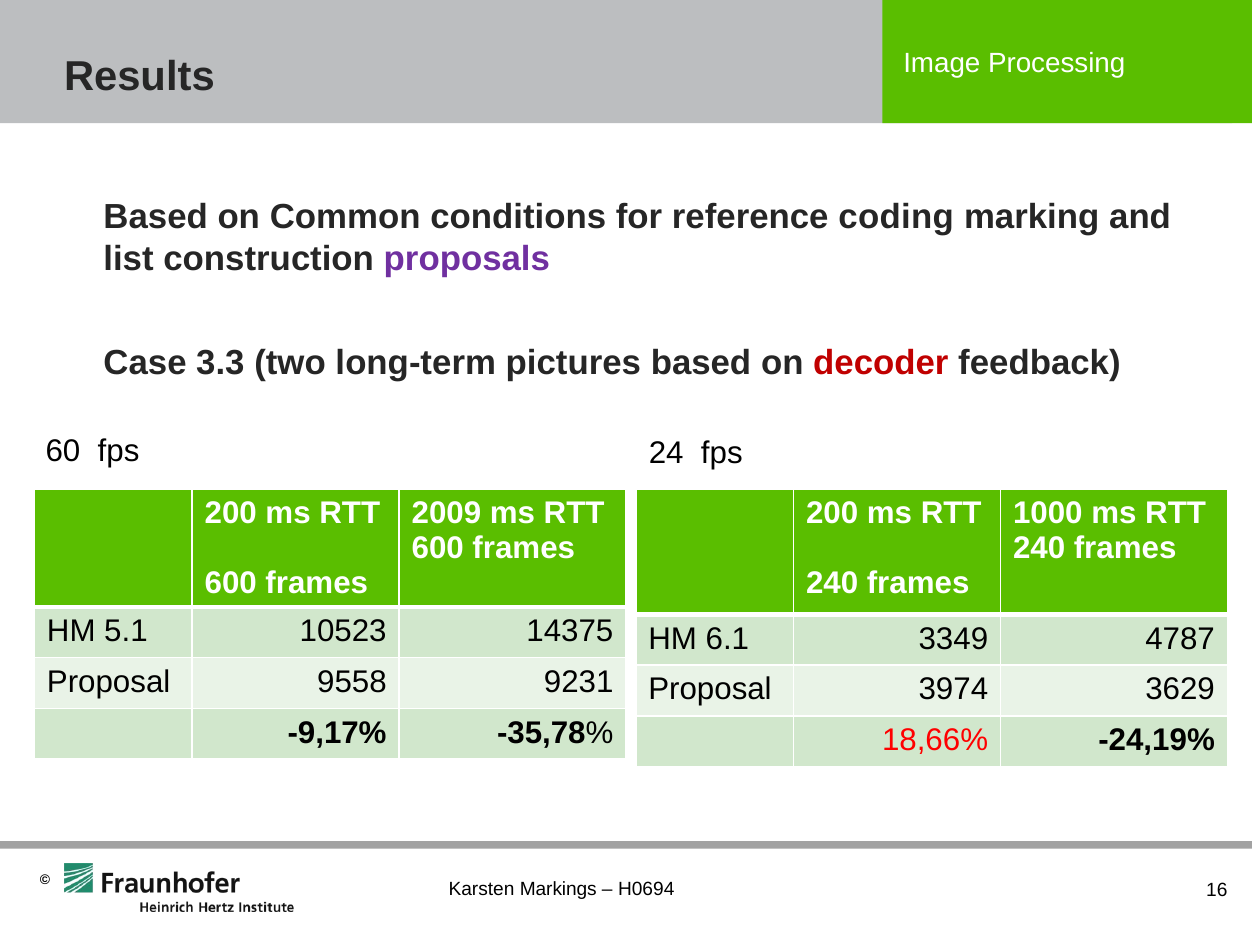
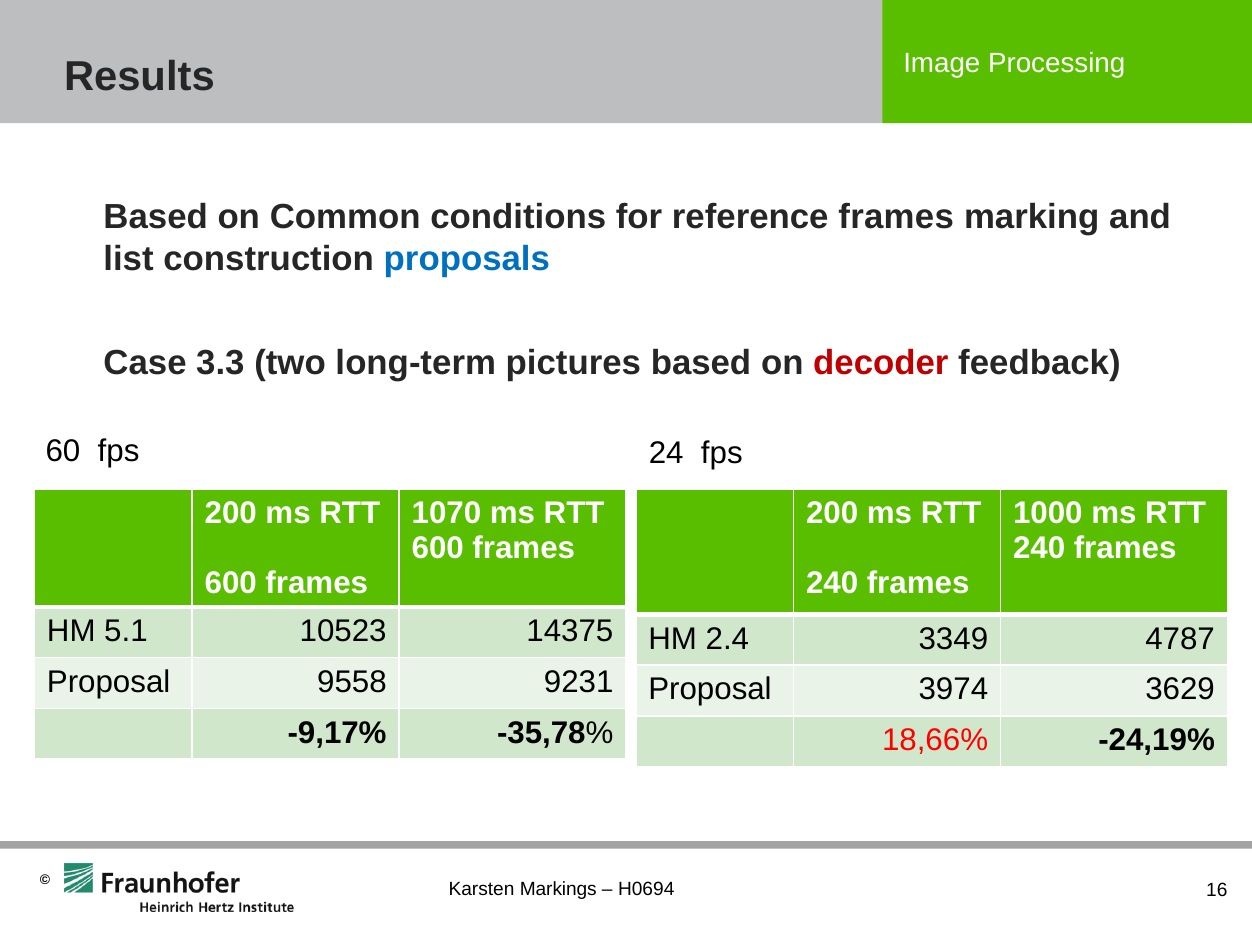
reference coding: coding -> frames
proposals colour: purple -> blue
2009: 2009 -> 1070
6.1: 6.1 -> 2.4
